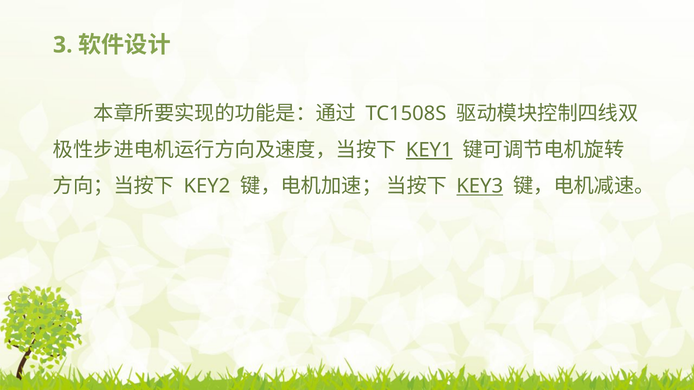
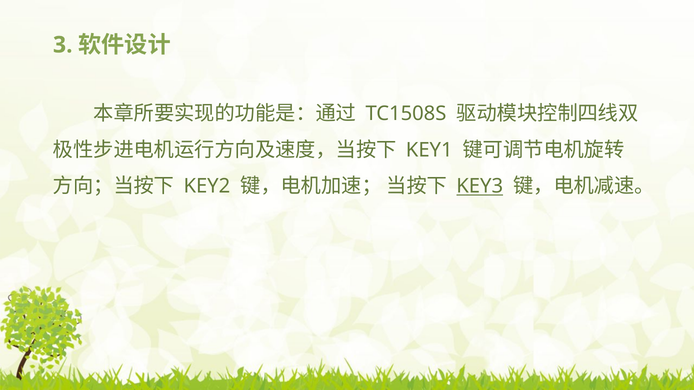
KEY1 underline: present -> none
